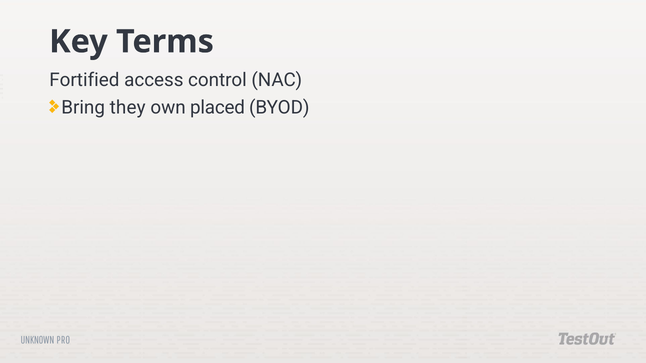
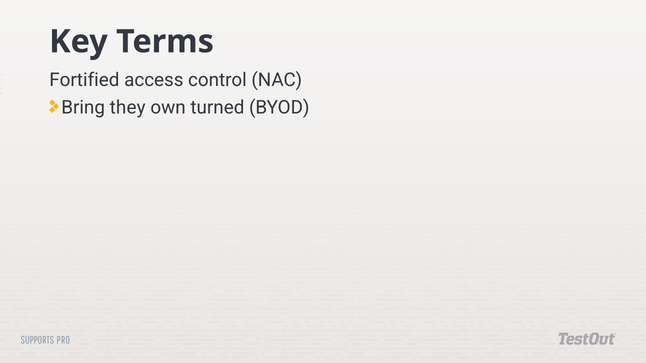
placed: placed -> turned
UNKNOWN: UNKNOWN -> SUPPORTS
